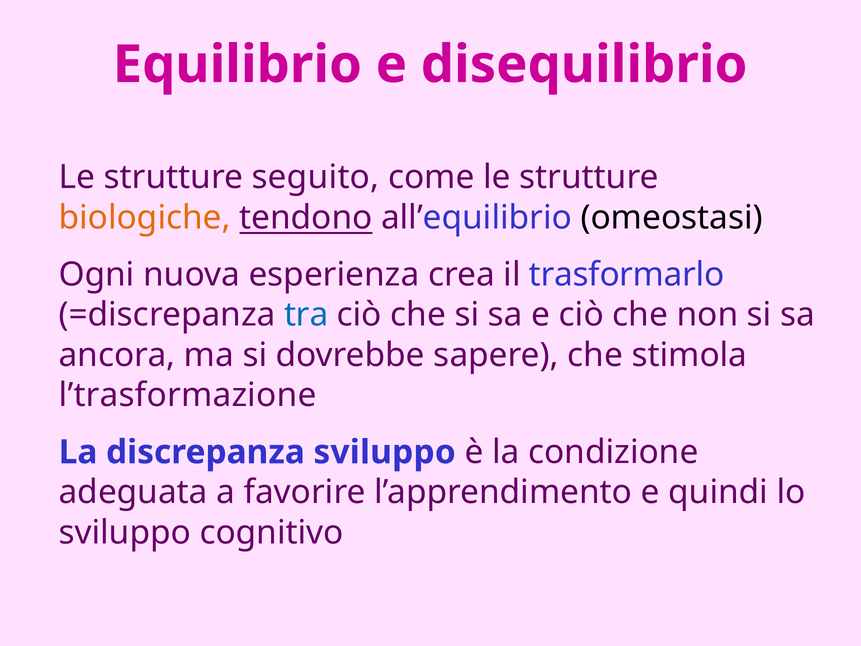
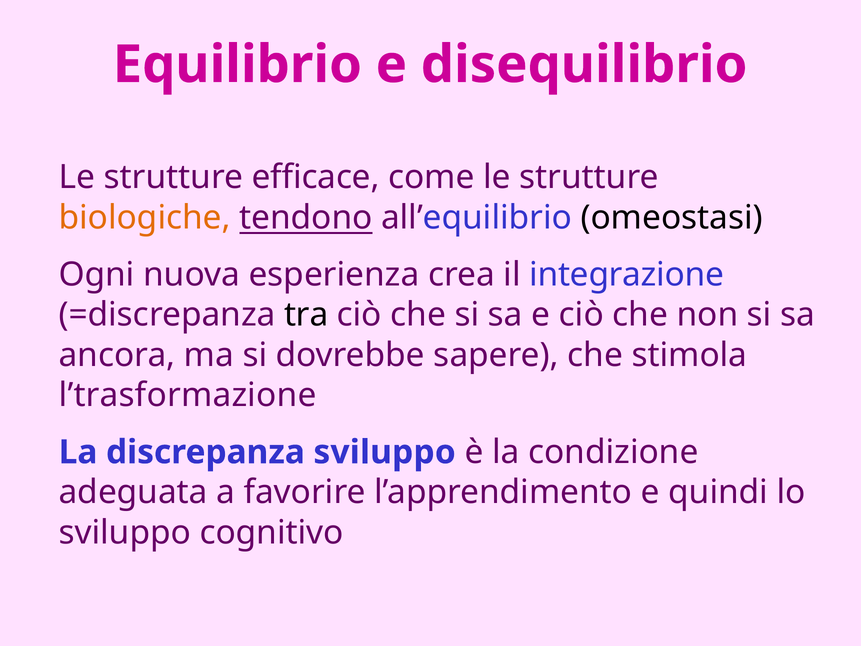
seguito: seguito -> efficace
trasformarlo: trasformarlo -> integrazione
tra colour: blue -> black
